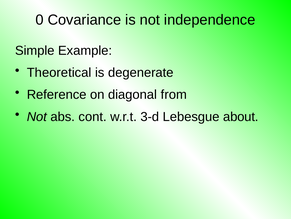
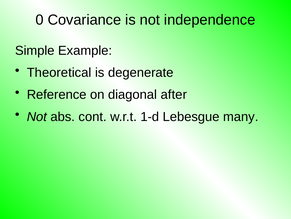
from: from -> after
3-d: 3-d -> 1-d
about: about -> many
